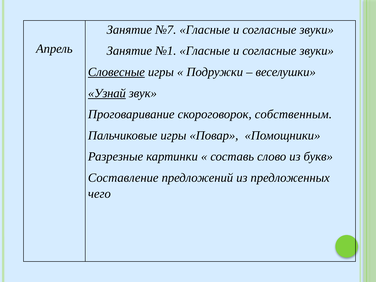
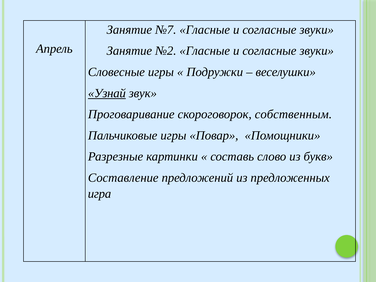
№1: №1 -> №2
Словесные underline: present -> none
чего: чего -> игра
